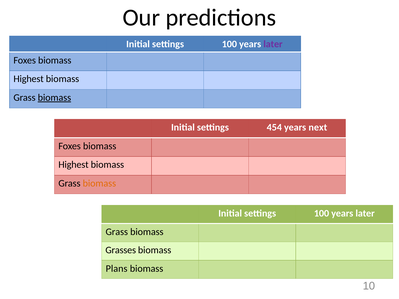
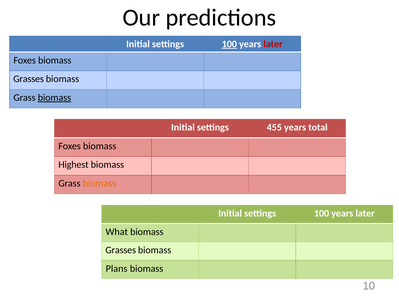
100 at (229, 44) underline: none -> present
later at (273, 44) colour: purple -> red
Highest at (29, 79): Highest -> Grasses
454: 454 -> 455
next: next -> total
Grass at (117, 232): Grass -> What
